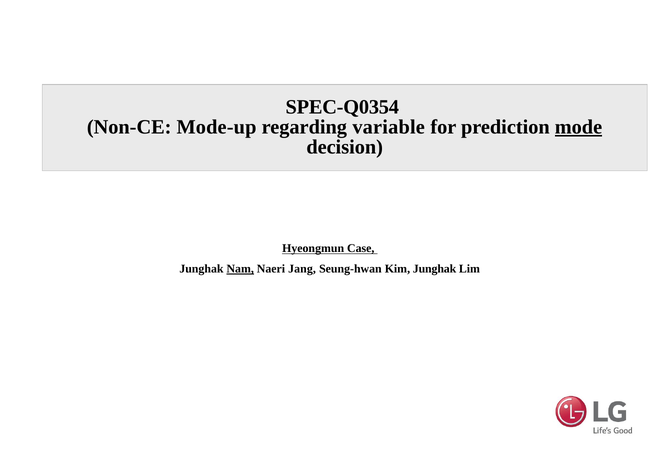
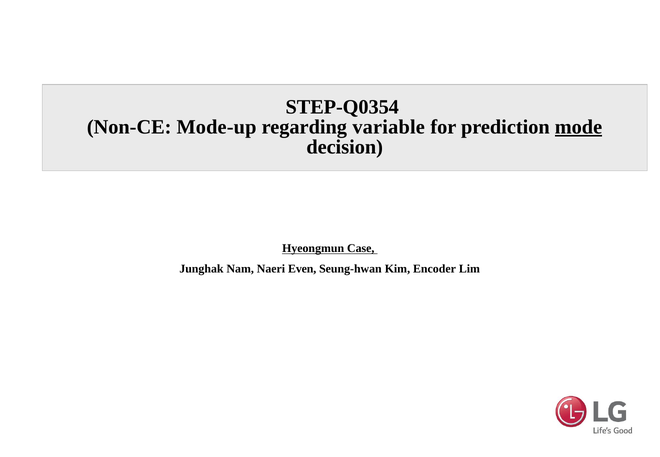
SPEC-Q0354: SPEC-Q0354 -> STEP-Q0354
Nam underline: present -> none
Jang: Jang -> Even
Kim Junghak: Junghak -> Encoder
